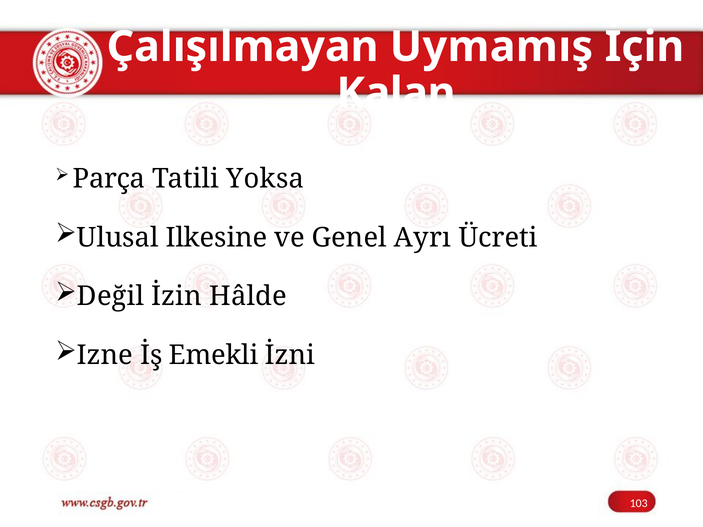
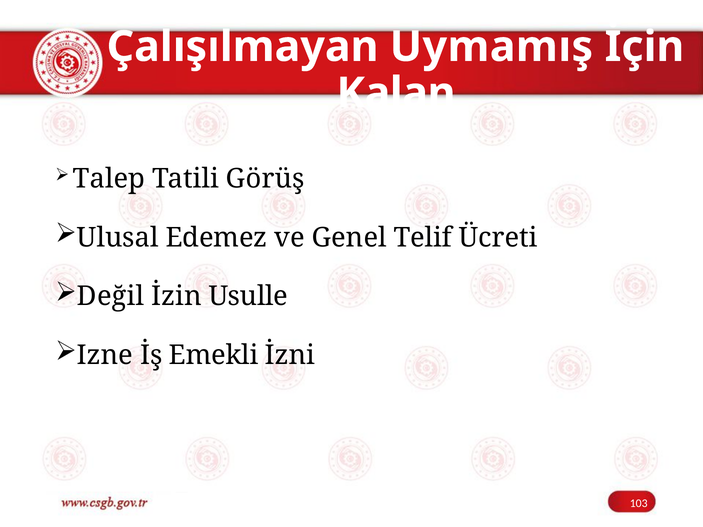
Parça: Parça -> Talep
Yoksa: Yoksa -> Görüş
Ilkesine: Ilkesine -> Edemez
Ayrı: Ayrı -> Telif
Hâlde: Hâlde -> Usulle
